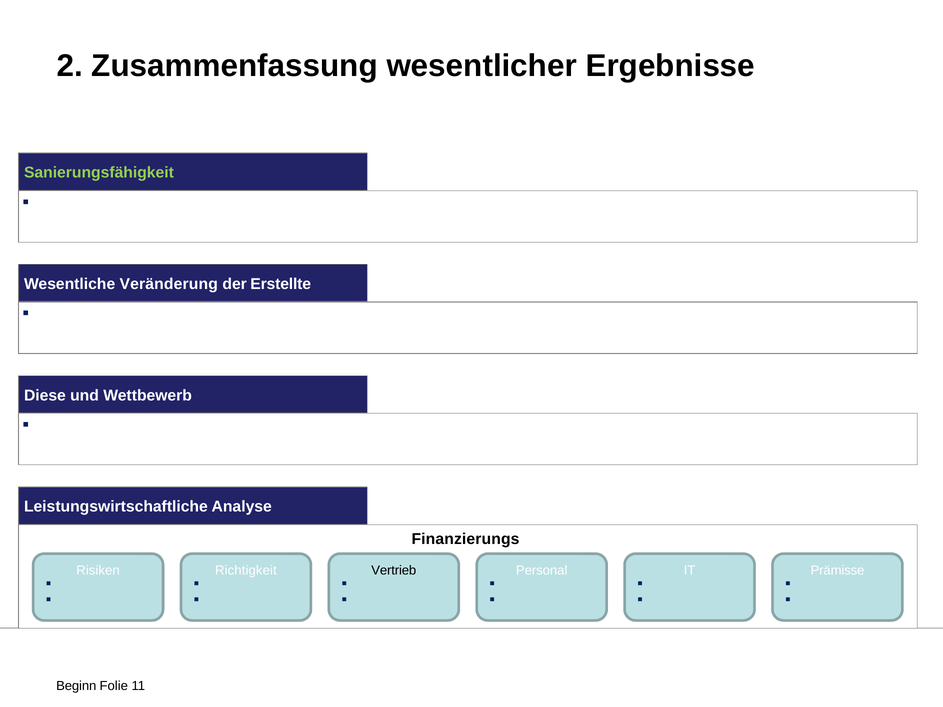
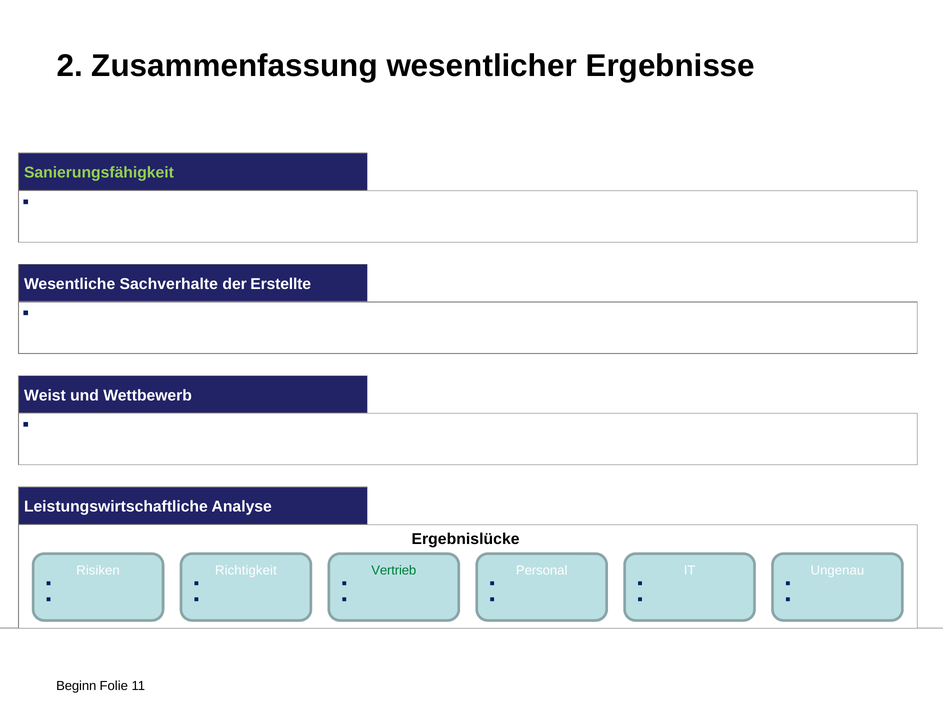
Veränderung: Veränderung -> Sachverhalte
Diese: Diese -> Weist
Finanzierungs: Finanzierungs -> Ergebnislücke
Vertrieb colour: black -> green
Prämisse: Prämisse -> Ungenau
